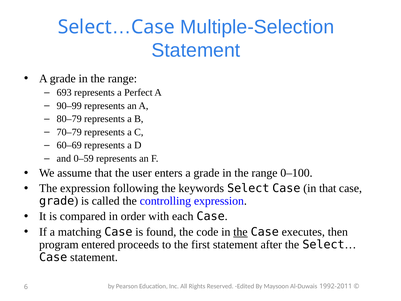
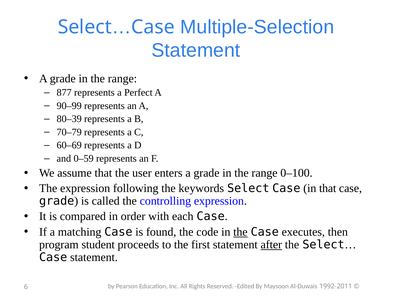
693: 693 -> 877
80–79: 80–79 -> 80–39
entered: entered -> student
after underline: none -> present
